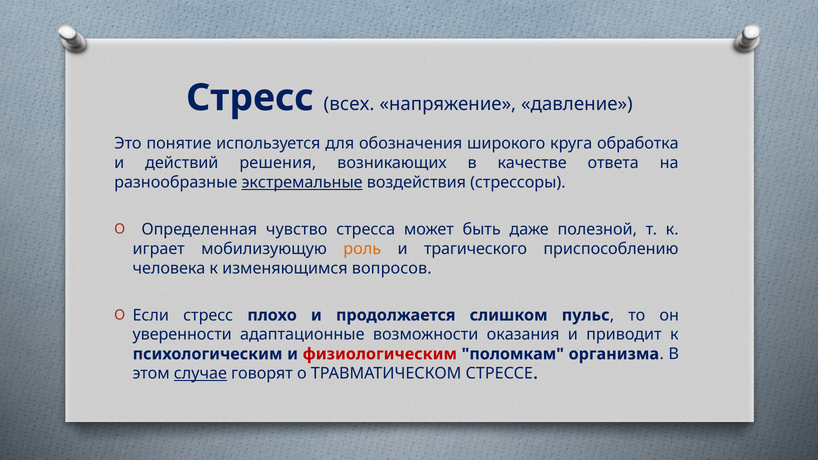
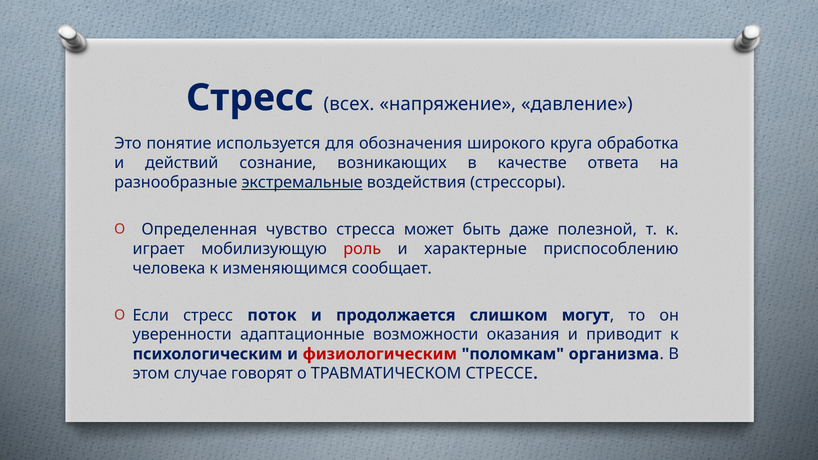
решения: решения -> сознание
роль colour: orange -> red
трагического: трагического -> характерные
вопросов: вопросов -> сообщает
плохо: плохо -> поток
пульс: пульс -> могут
случае underline: present -> none
